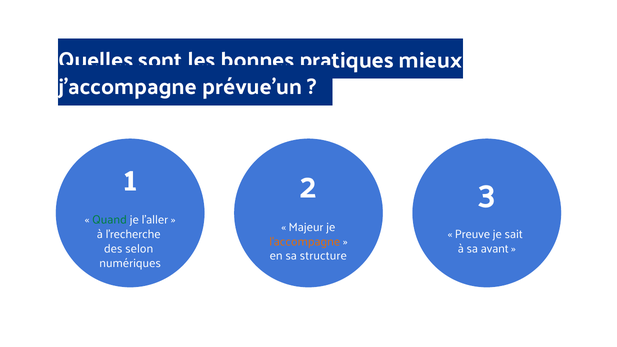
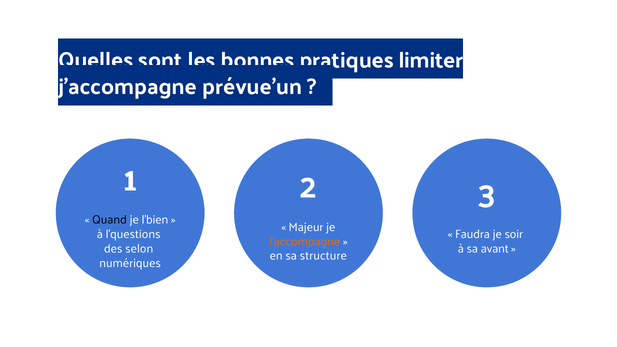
mieux: mieux -> limiter
Quand colour: green -> black
l’aller: l’aller -> l’bien
l’recherche: l’recherche -> l’questions
Preuve: Preuve -> Faudra
sait: sait -> soir
